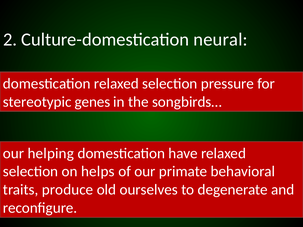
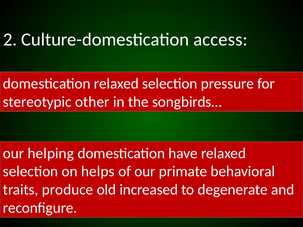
neural: neural -> access
genes: genes -> other
ourselves: ourselves -> increased
